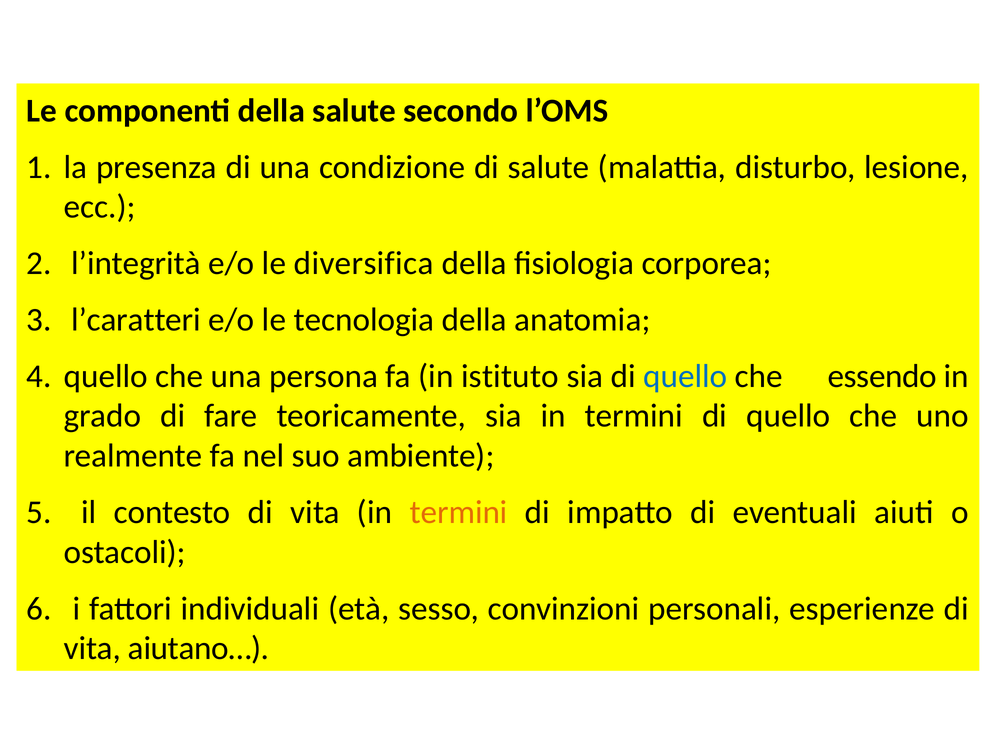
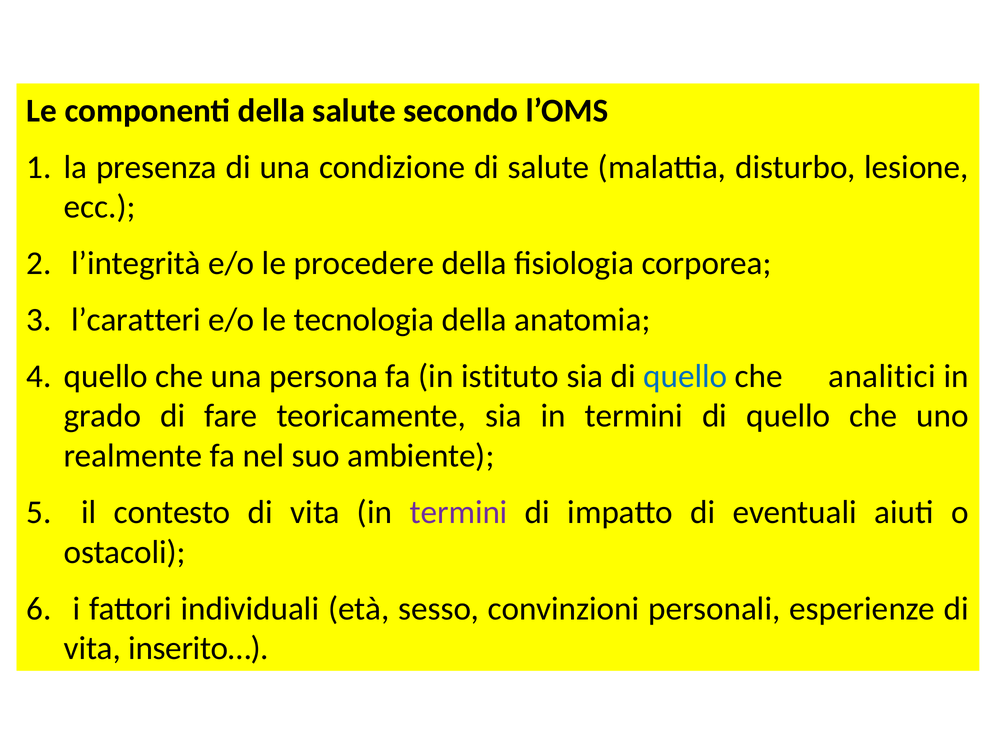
diversifica: diversifica -> procedere
essendo: essendo -> analitici
termini at (459, 512) colour: orange -> purple
aiutano…: aiutano… -> inserito…
